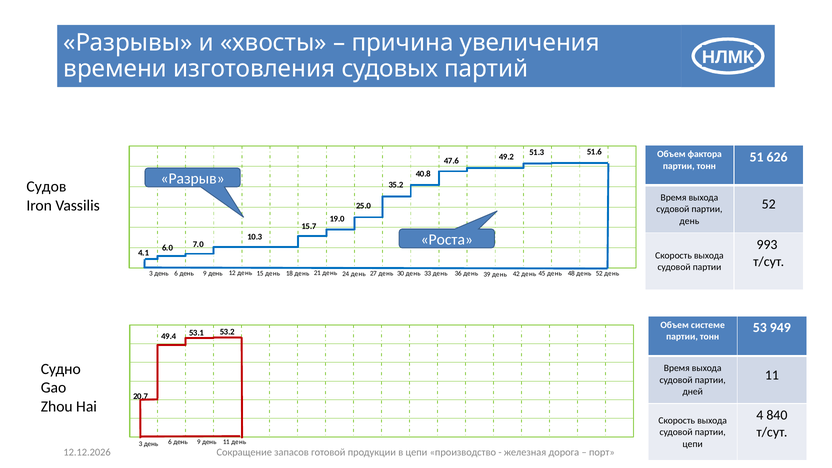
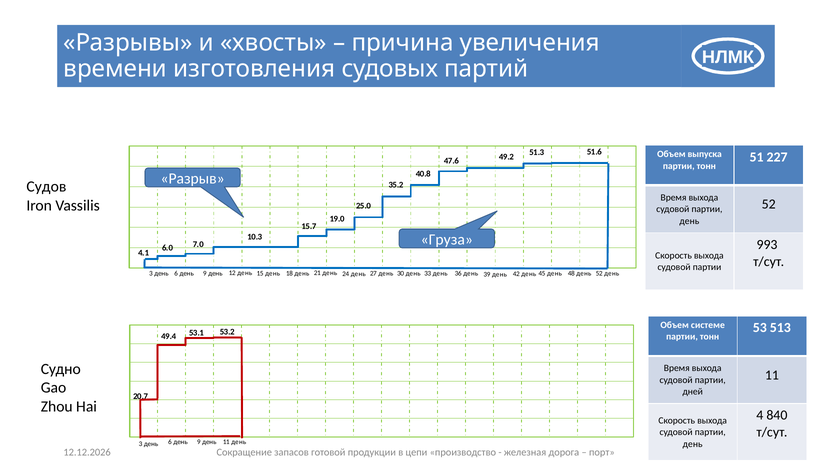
фактора: фактора -> выпуска
626: 626 -> 227
Роста: Роста -> Груза
949: 949 -> 513
цепи at (693, 444): цепи -> день
